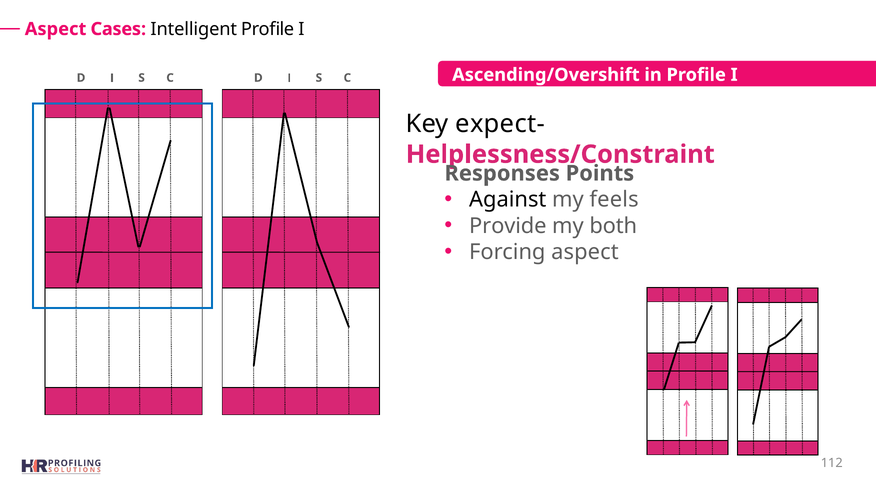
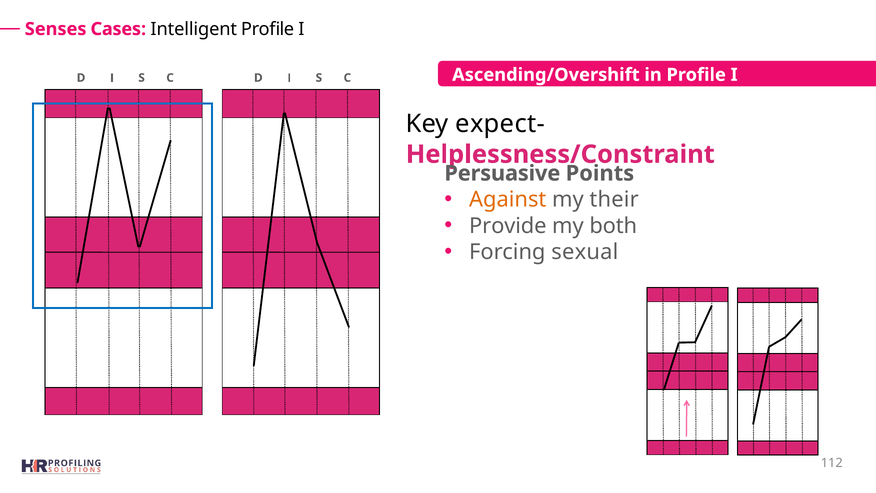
Aspect at (56, 29): Aspect -> Senses
Responses: Responses -> Persuasive
Against colour: black -> orange
feels: feels -> their
Forcing aspect: aspect -> sexual
